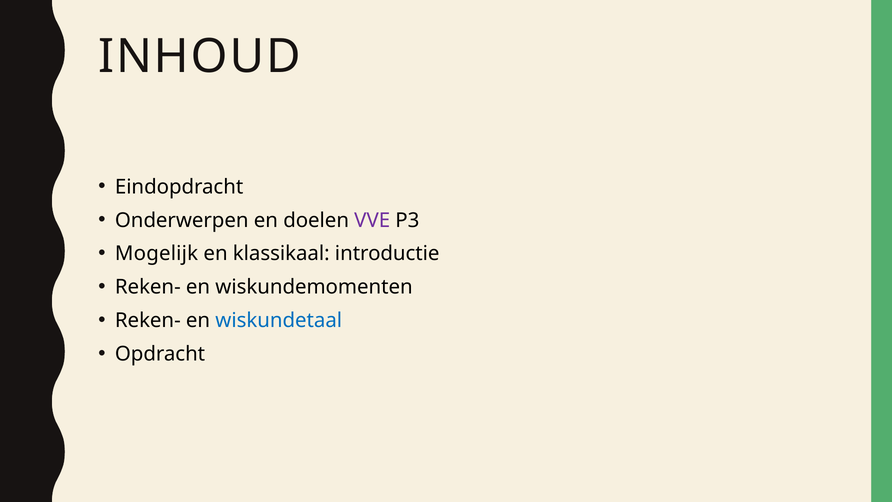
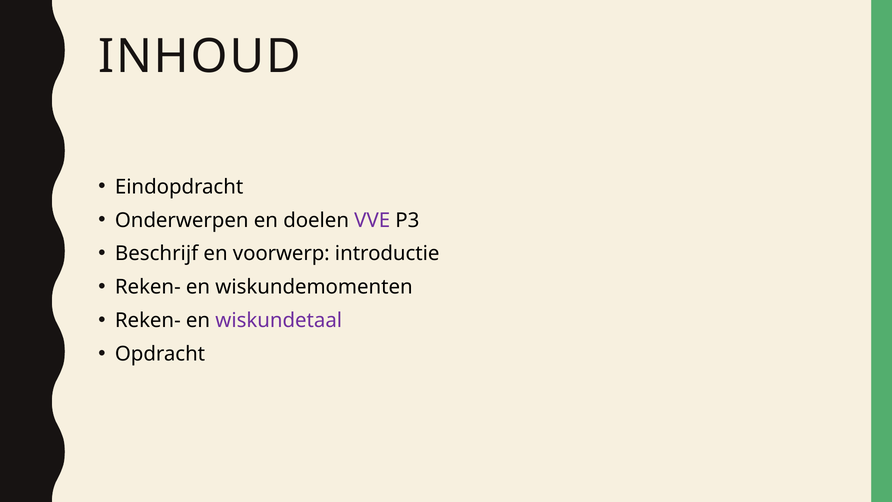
Mogelijk: Mogelijk -> Beschrijf
klassikaal: klassikaal -> voorwerp
wiskundetaal colour: blue -> purple
